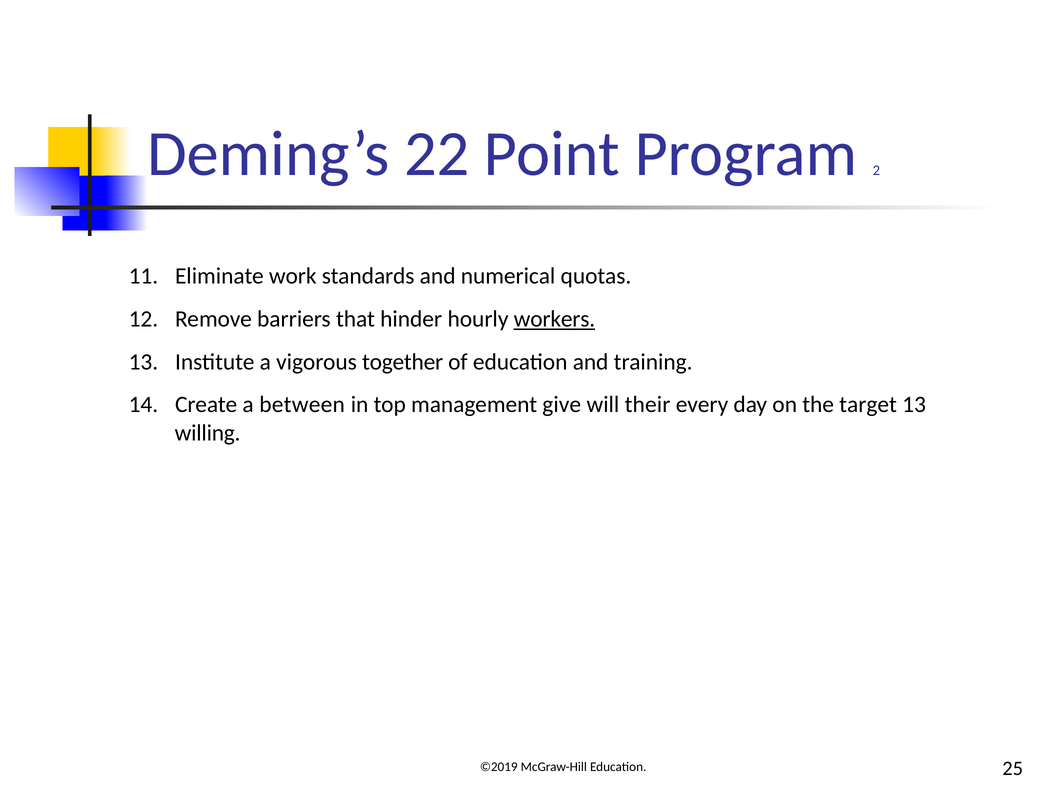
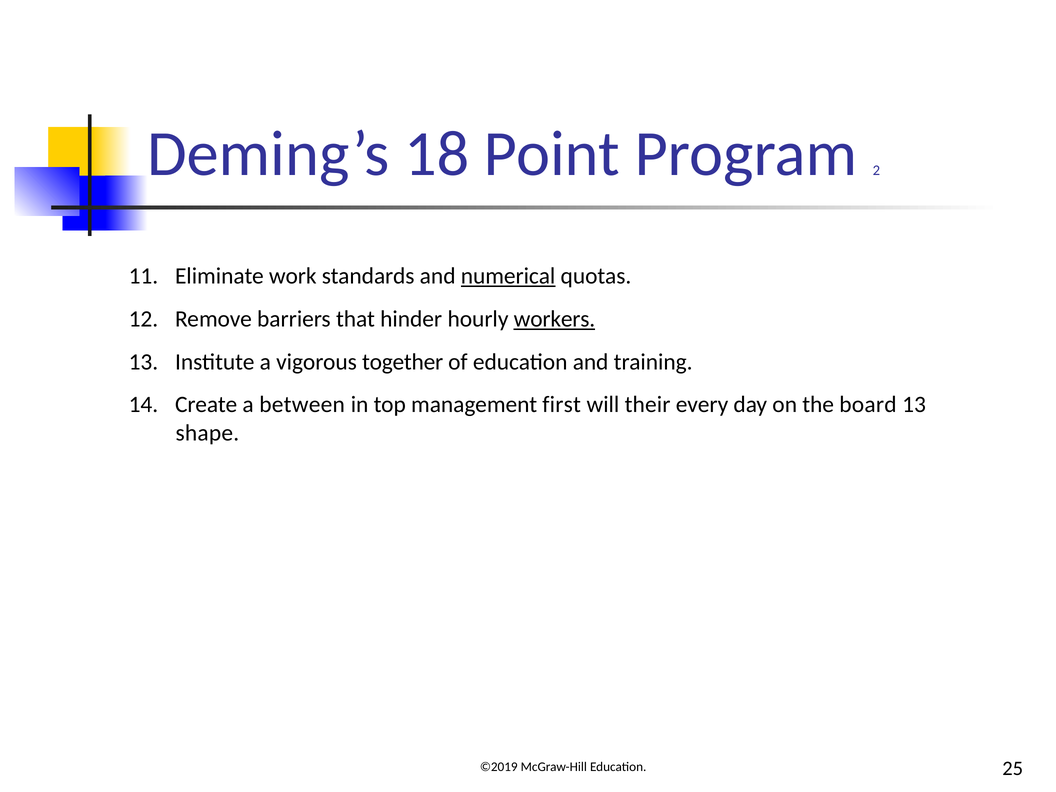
22: 22 -> 18
numerical underline: none -> present
give: give -> first
target: target -> board
willing: willing -> shape
